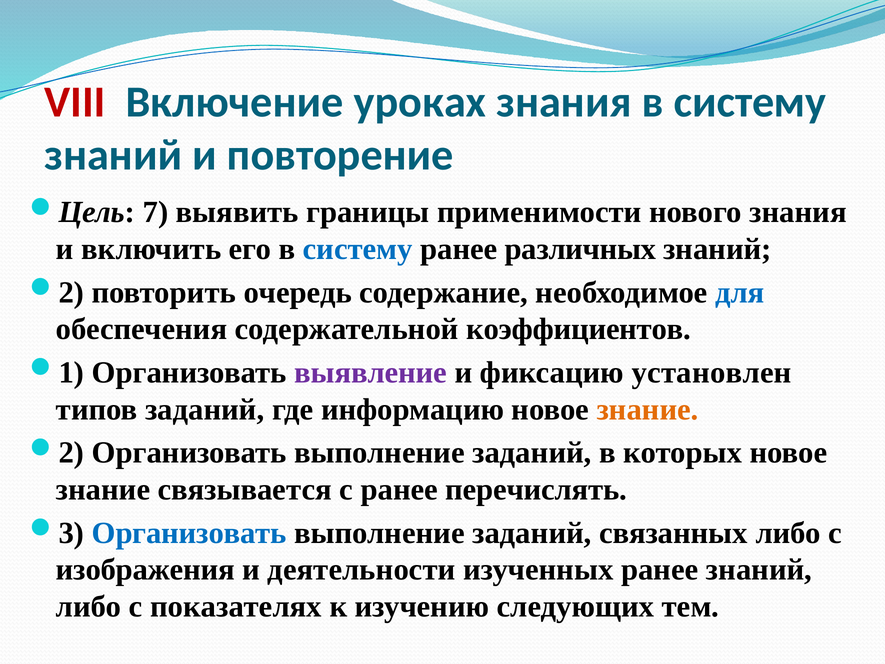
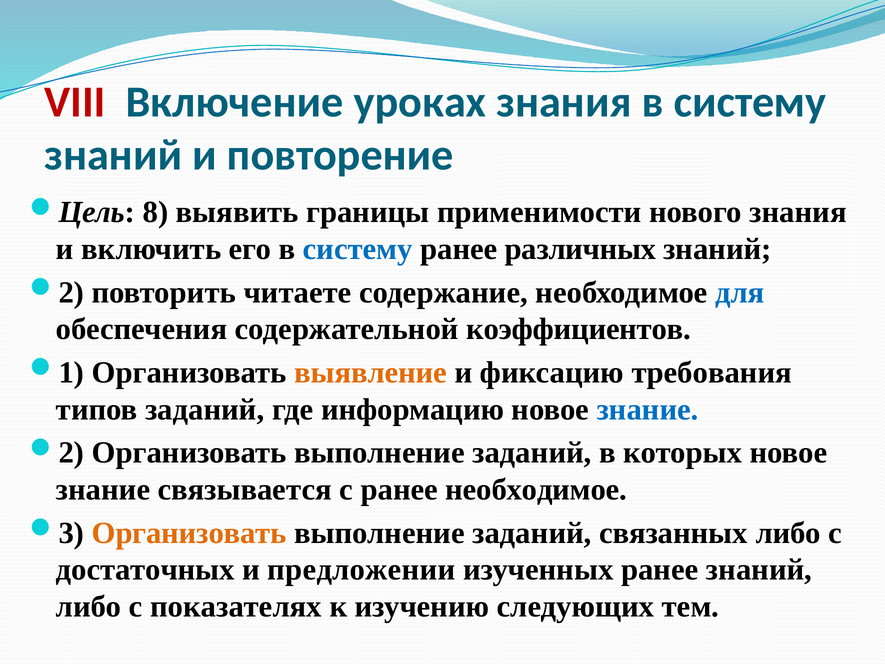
7: 7 -> 8
очередь: очередь -> читаете
выявление colour: purple -> orange
установлен: установлен -> требования
знание at (648, 409) colour: orange -> blue
ранее перечислять: перечислять -> необходимое
Организовать at (189, 533) colour: blue -> orange
изображения: изображения -> достаточных
деятельности: деятельности -> предложении
